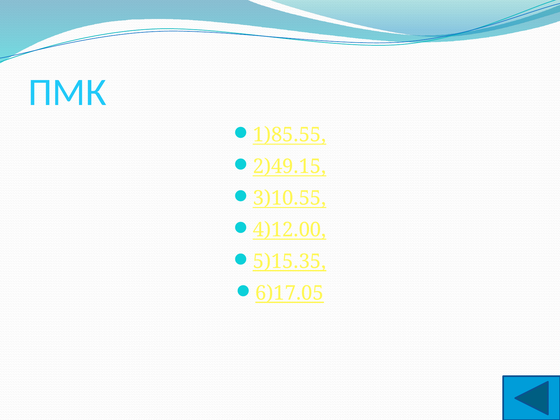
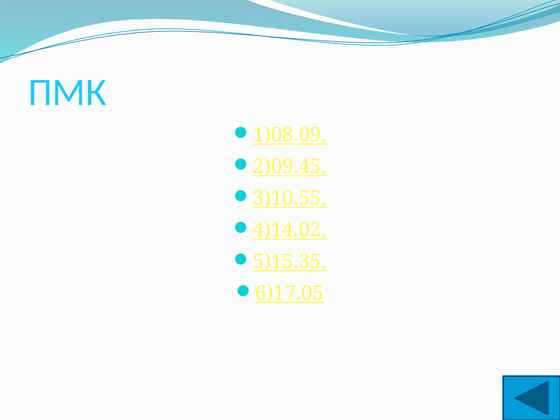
1)85.55: 1)85.55 -> 1)08.09
2)49.15: 2)49.15 -> 2)09.45
4)12.00: 4)12.00 -> 4)14.02
